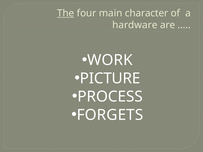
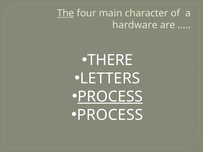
WORK: WORK -> THERE
PICTURE: PICTURE -> LETTERS
PROCESS at (110, 97) underline: none -> present
FORGETS at (110, 115): FORGETS -> PROCESS
